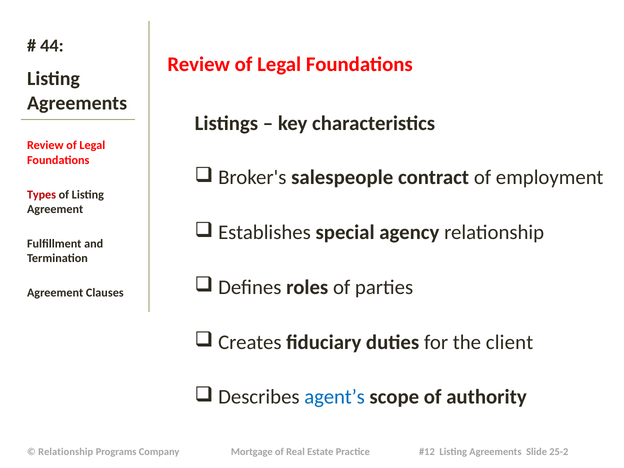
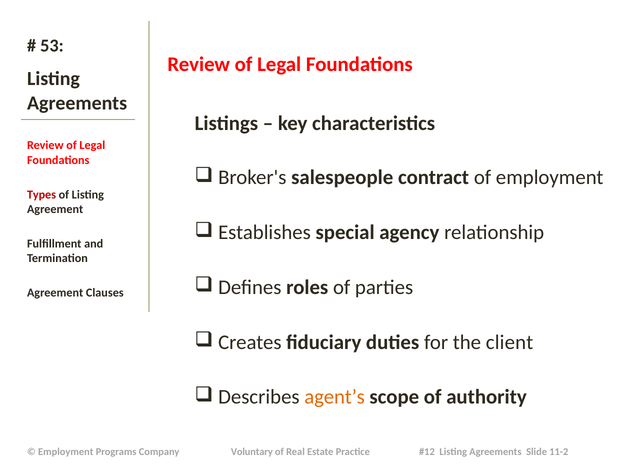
44: 44 -> 53
agent’s colour: blue -> orange
Relationship at (66, 452): Relationship -> Employment
Mortgage: Mortgage -> Voluntary
25-2: 25-2 -> 11-2
